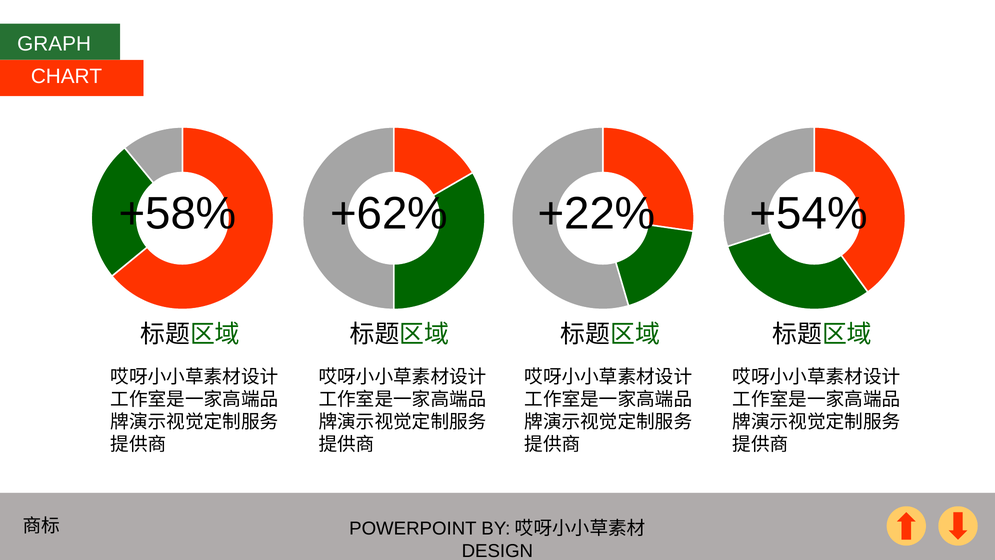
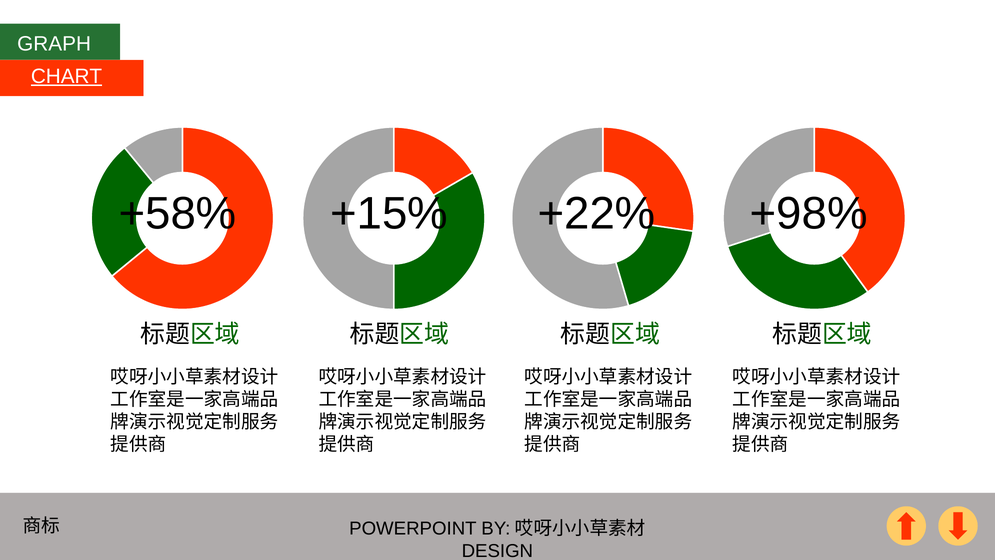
CHART underline: none -> present
+62%: +62% -> +15%
+54%: +54% -> +98%
